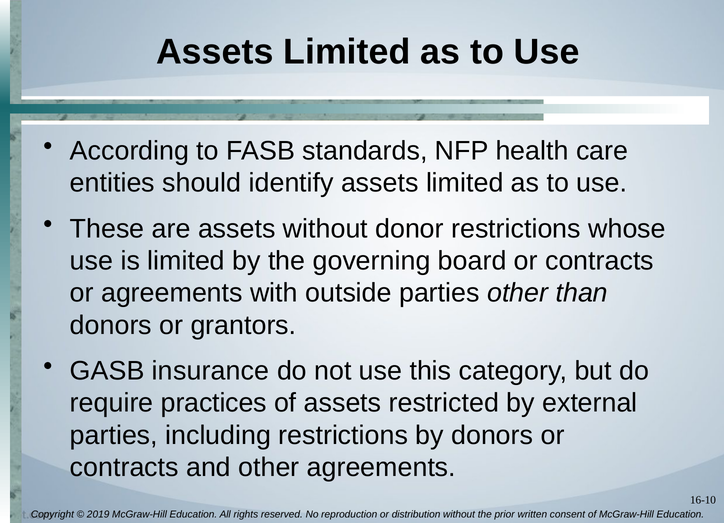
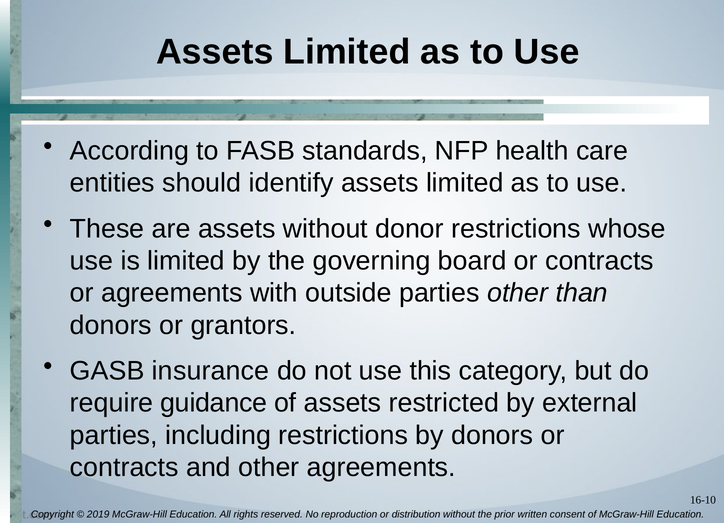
practices: practices -> guidance
